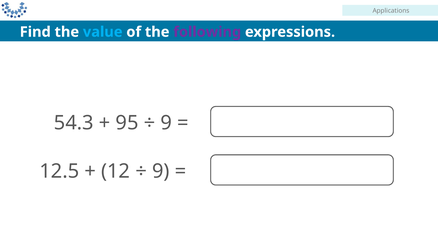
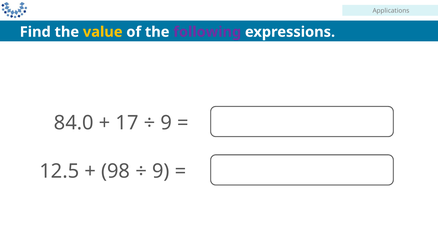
value colour: light blue -> yellow
54.3: 54.3 -> 84.0
95: 95 -> 17
12: 12 -> 98
